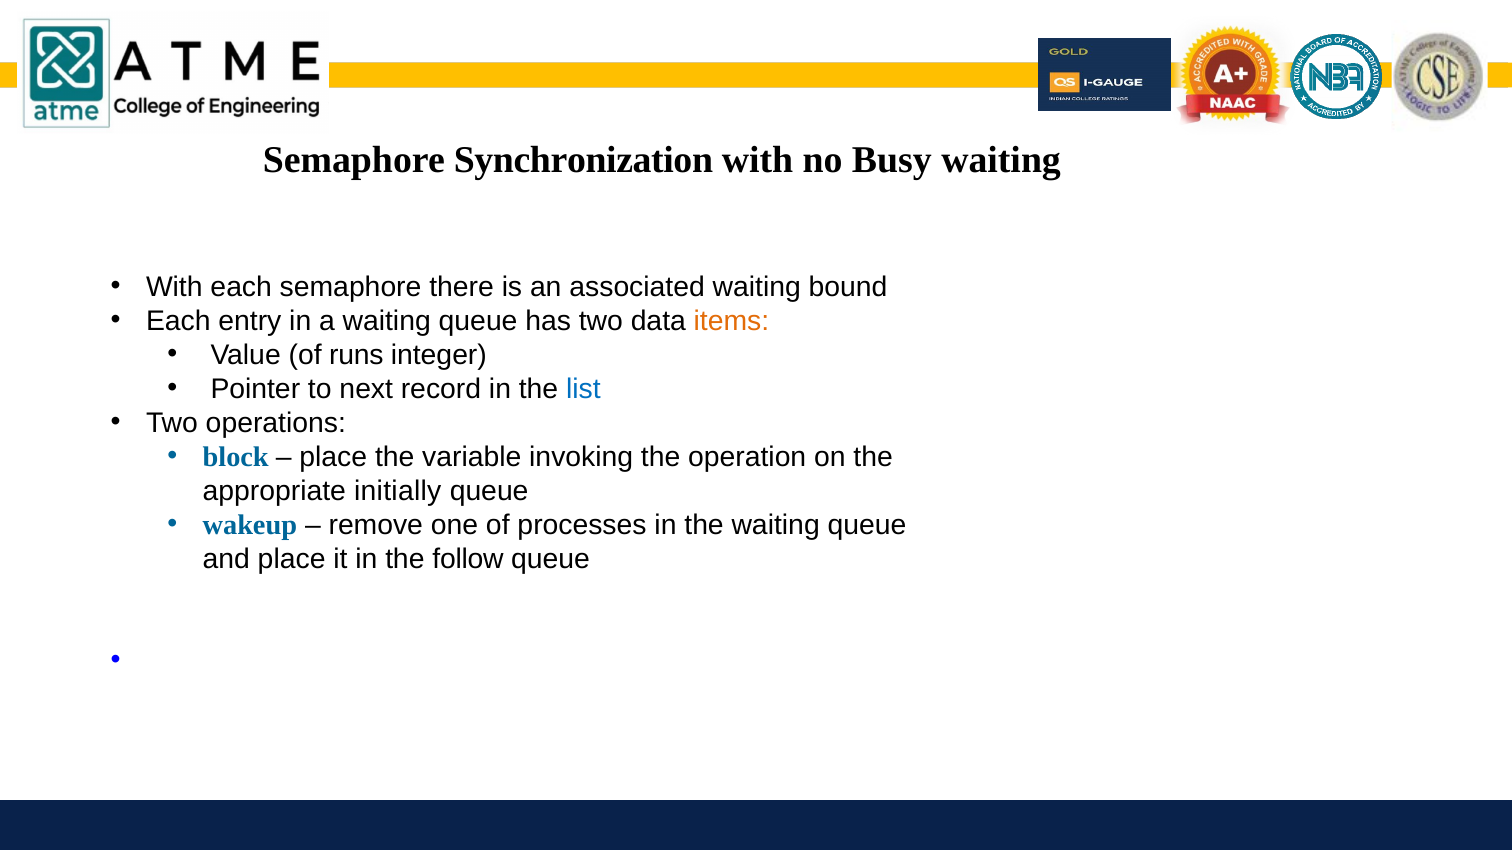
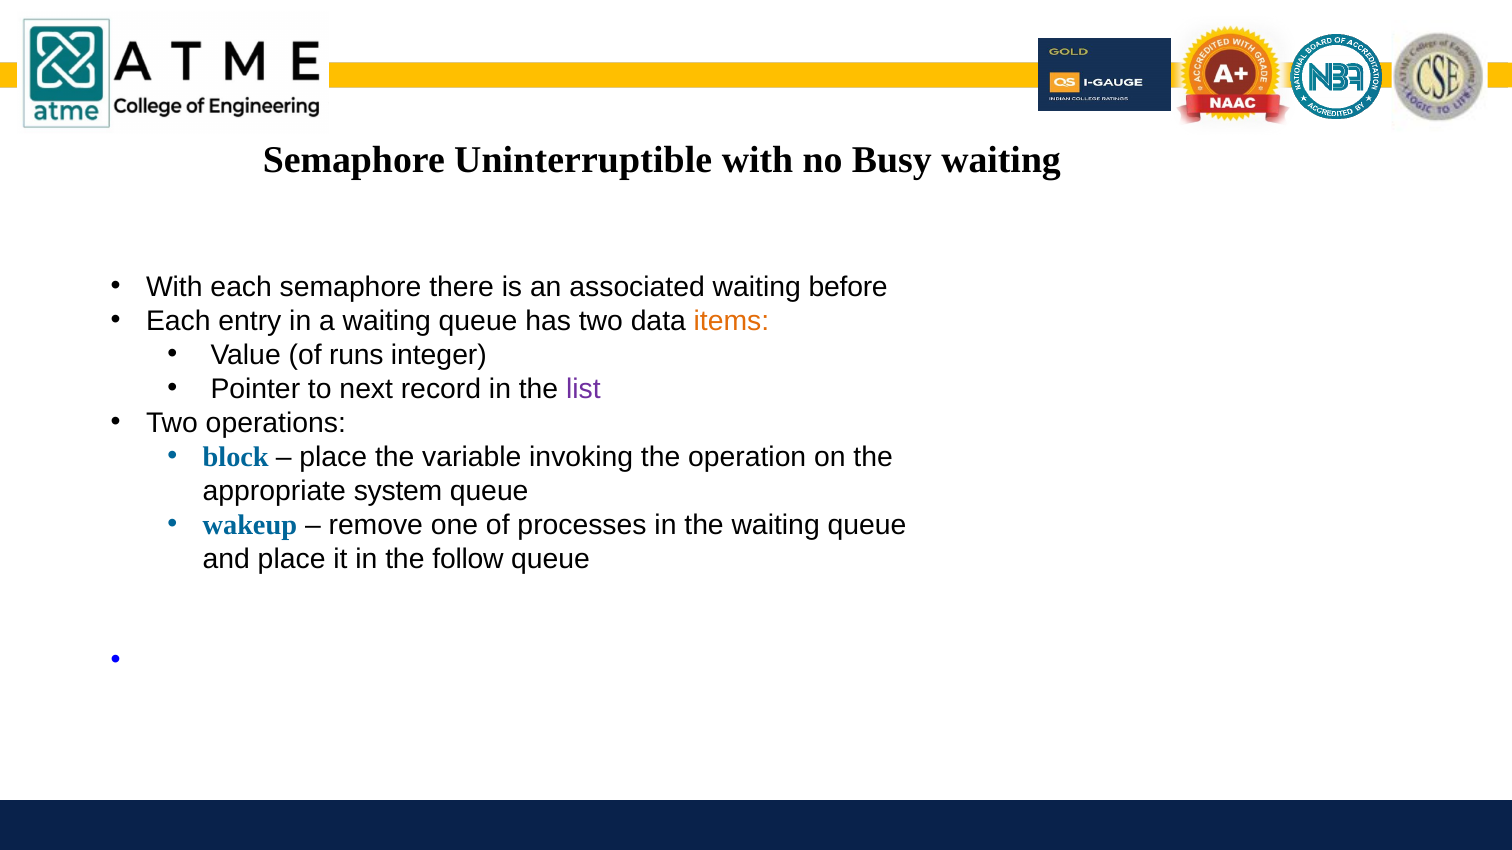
Synchronization: Synchronization -> Uninterruptible
bound: bound -> before
list colour: blue -> purple
initially: initially -> system
